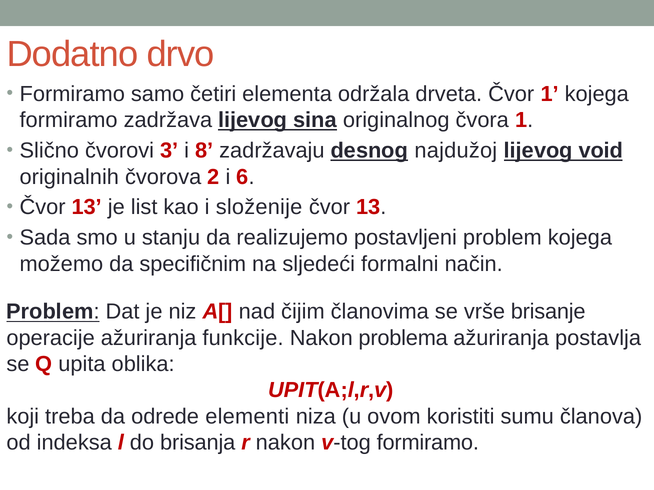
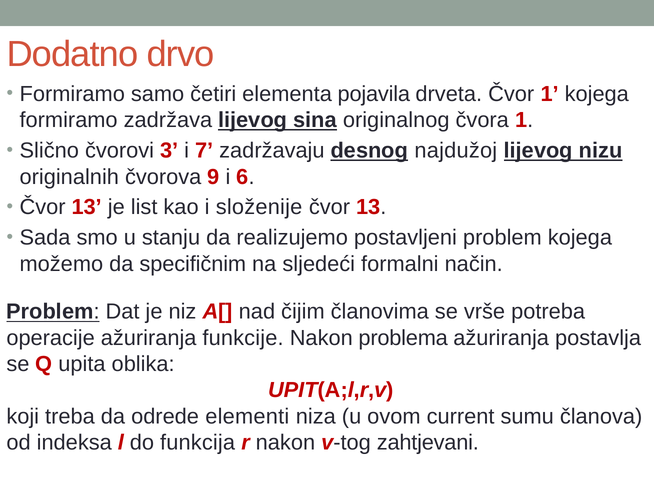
održala: održala -> pojavila
8: 8 -> 7
void: void -> nizu
2: 2 -> 9
brisanje: brisanje -> potreba
koristiti: koristiti -> current
brisanja: brisanja -> funkcija
v-tog formiramo: formiramo -> zahtjevani
